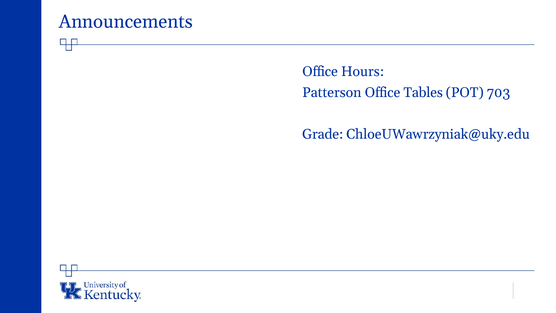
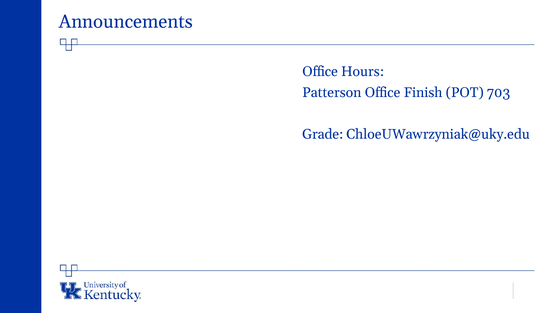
Tables: Tables -> Finish
